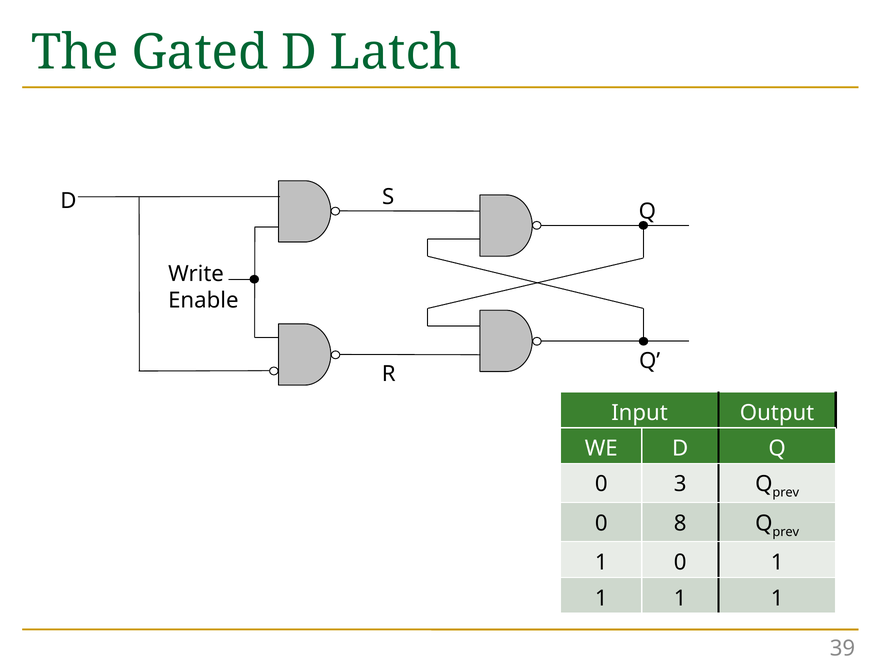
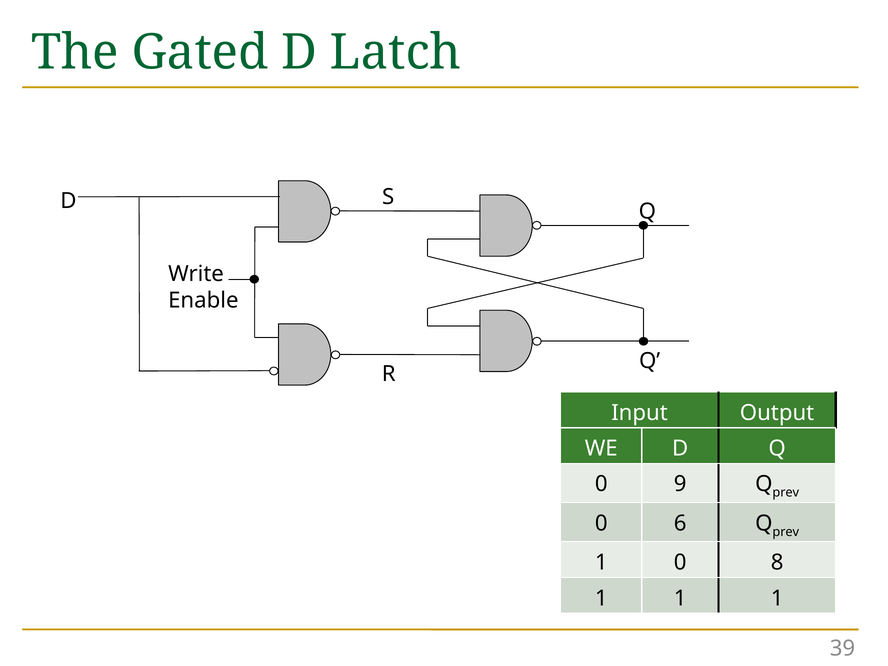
3: 3 -> 9
8: 8 -> 6
0 1: 1 -> 8
